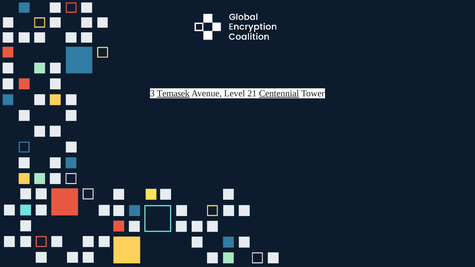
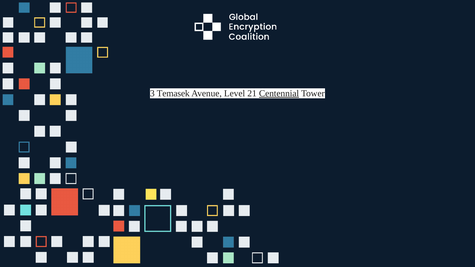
Temasek underline: present -> none
